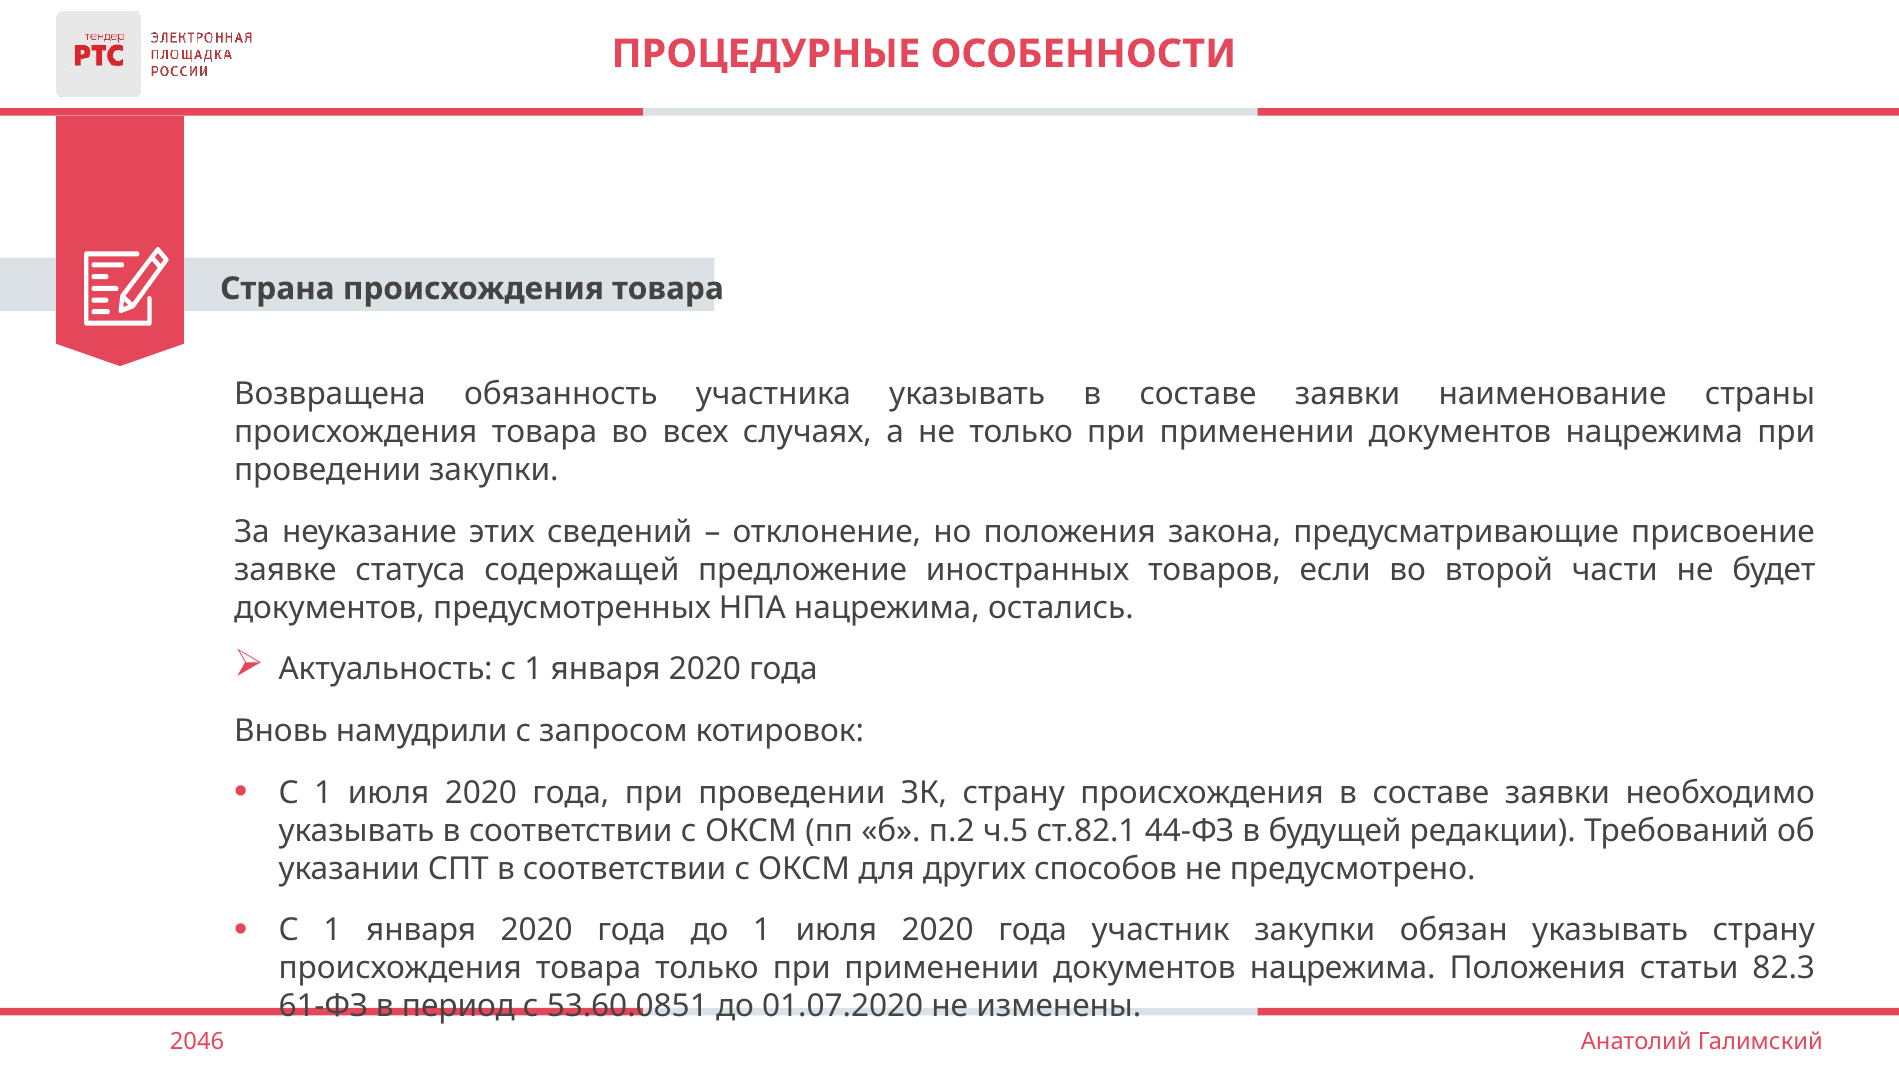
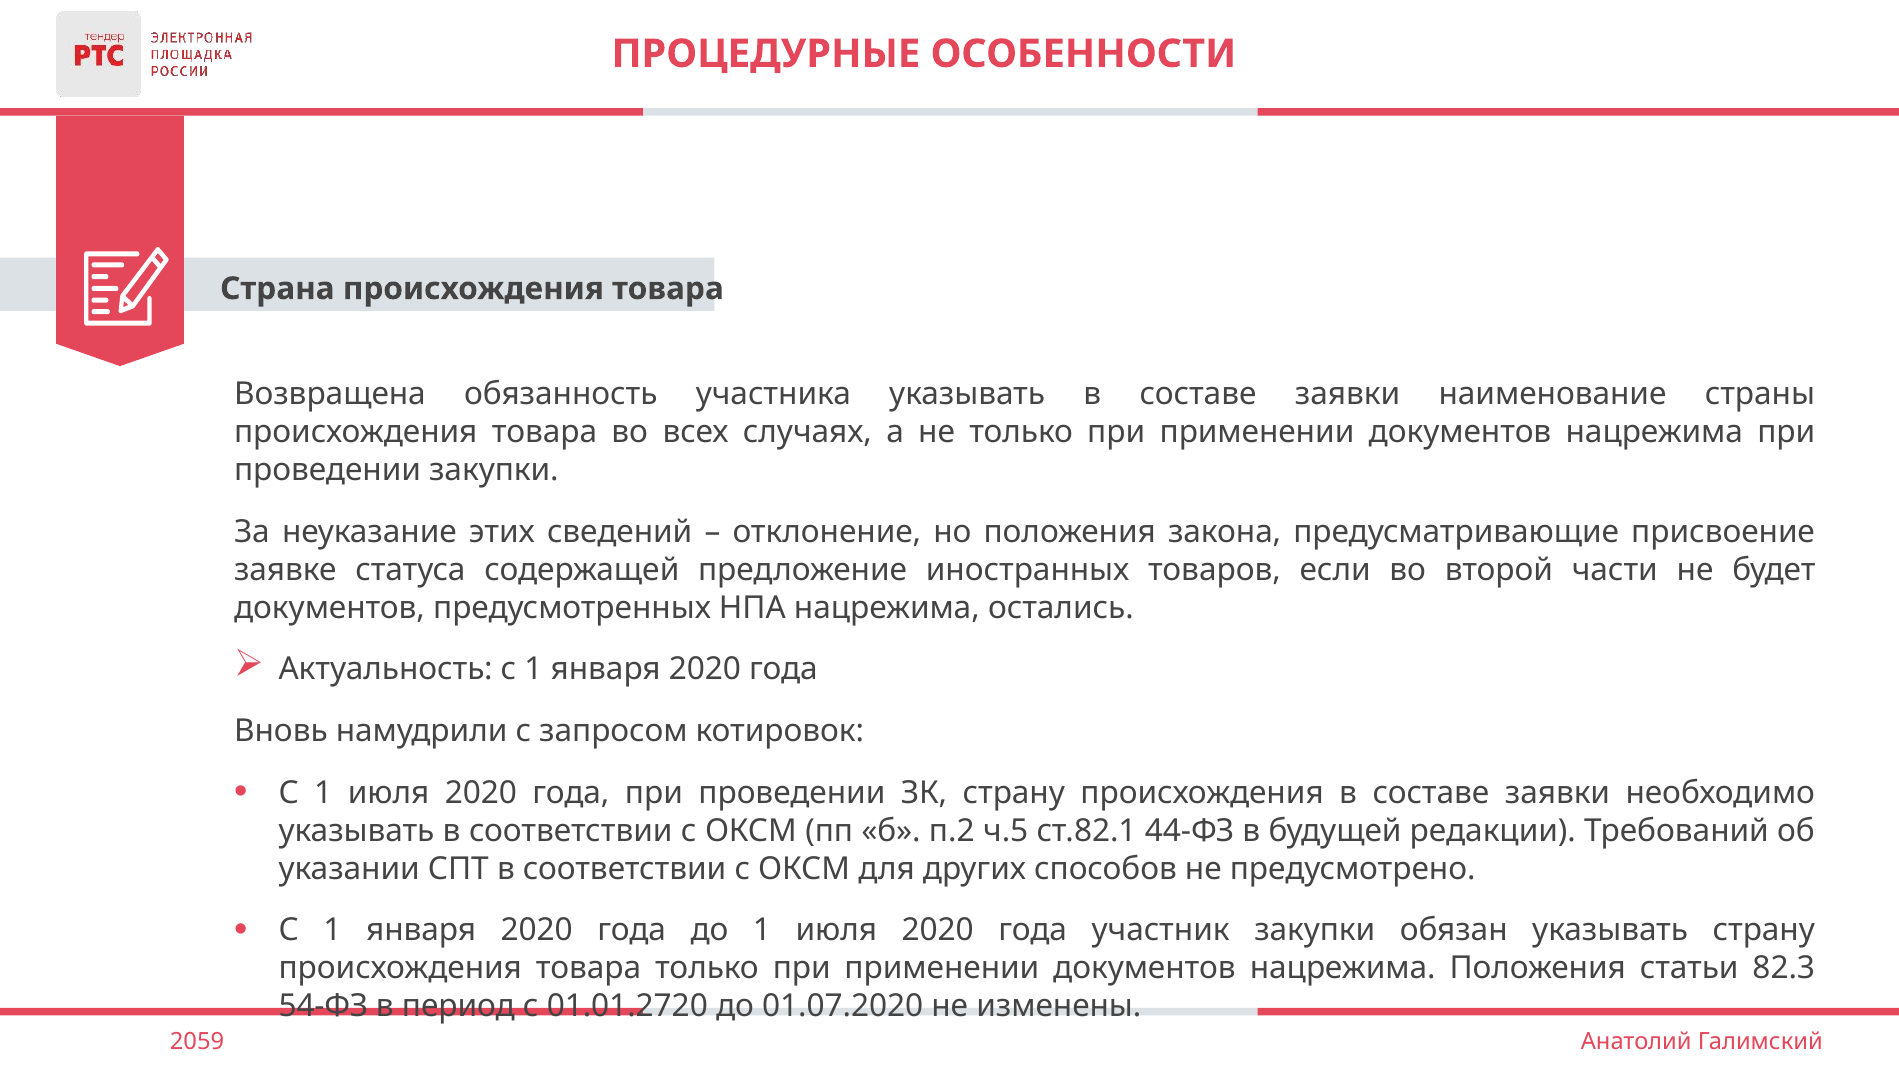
61-ФЗ: 61-ФЗ -> 54-ФЗ
53.60.0851: 53.60.0851 -> 01.01.2720
2046: 2046 -> 2059
